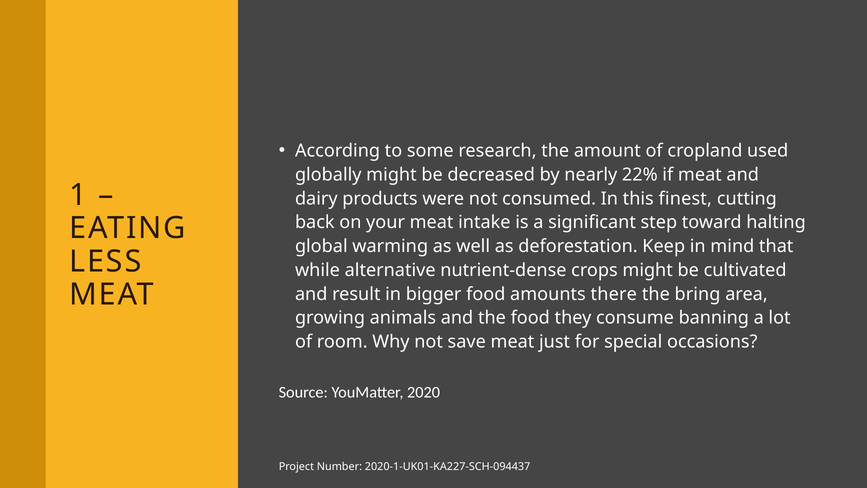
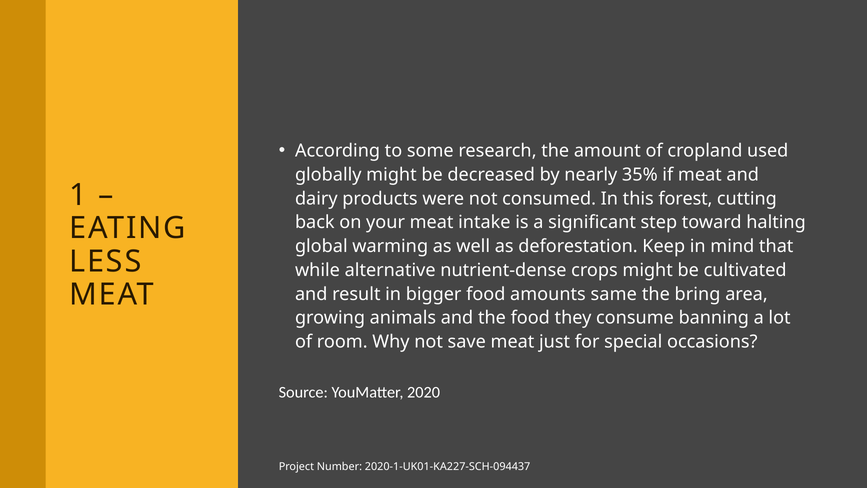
22%: 22% -> 35%
finest: finest -> forest
there: there -> same
